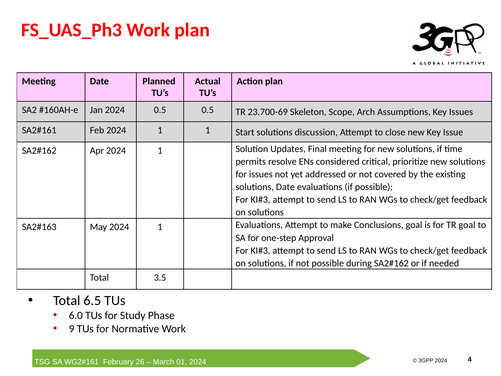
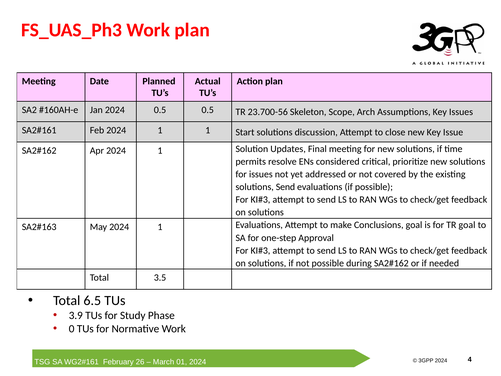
23.700-69: 23.700-69 -> 23.700-56
Date at (285, 187): Date -> Send
6.0: 6.0 -> 3.9
9: 9 -> 0
